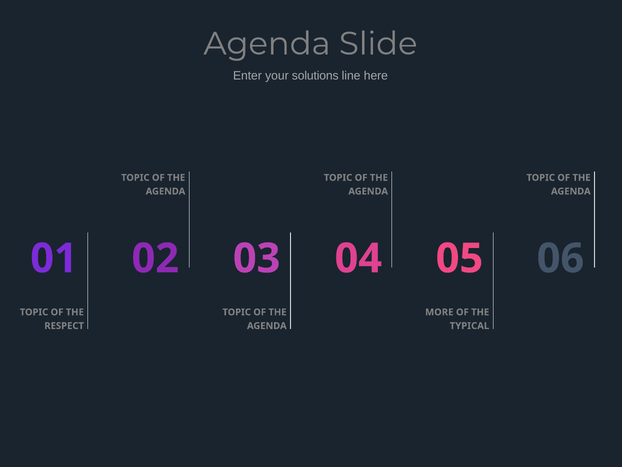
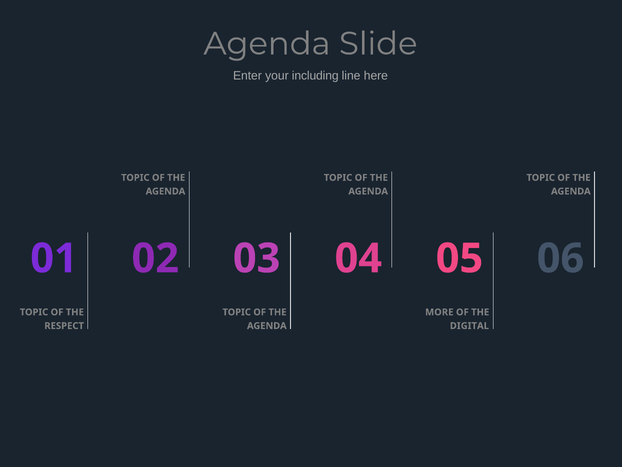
solutions: solutions -> including
TYPICAL: TYPICAL -> DIGITAL
